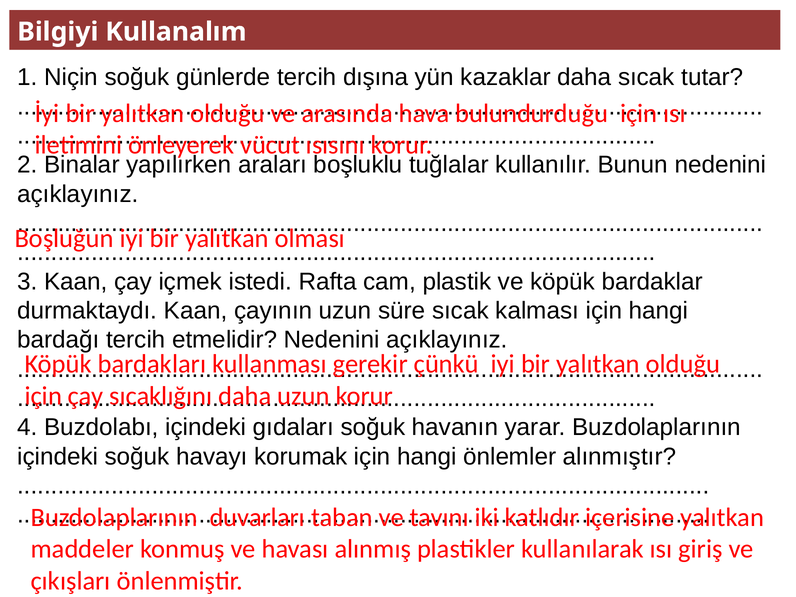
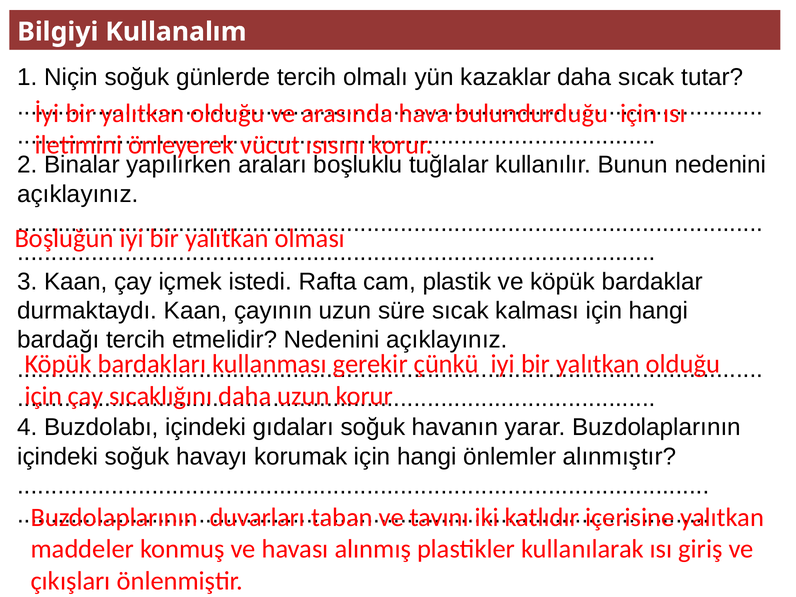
dışına: dışına -> olmalı
